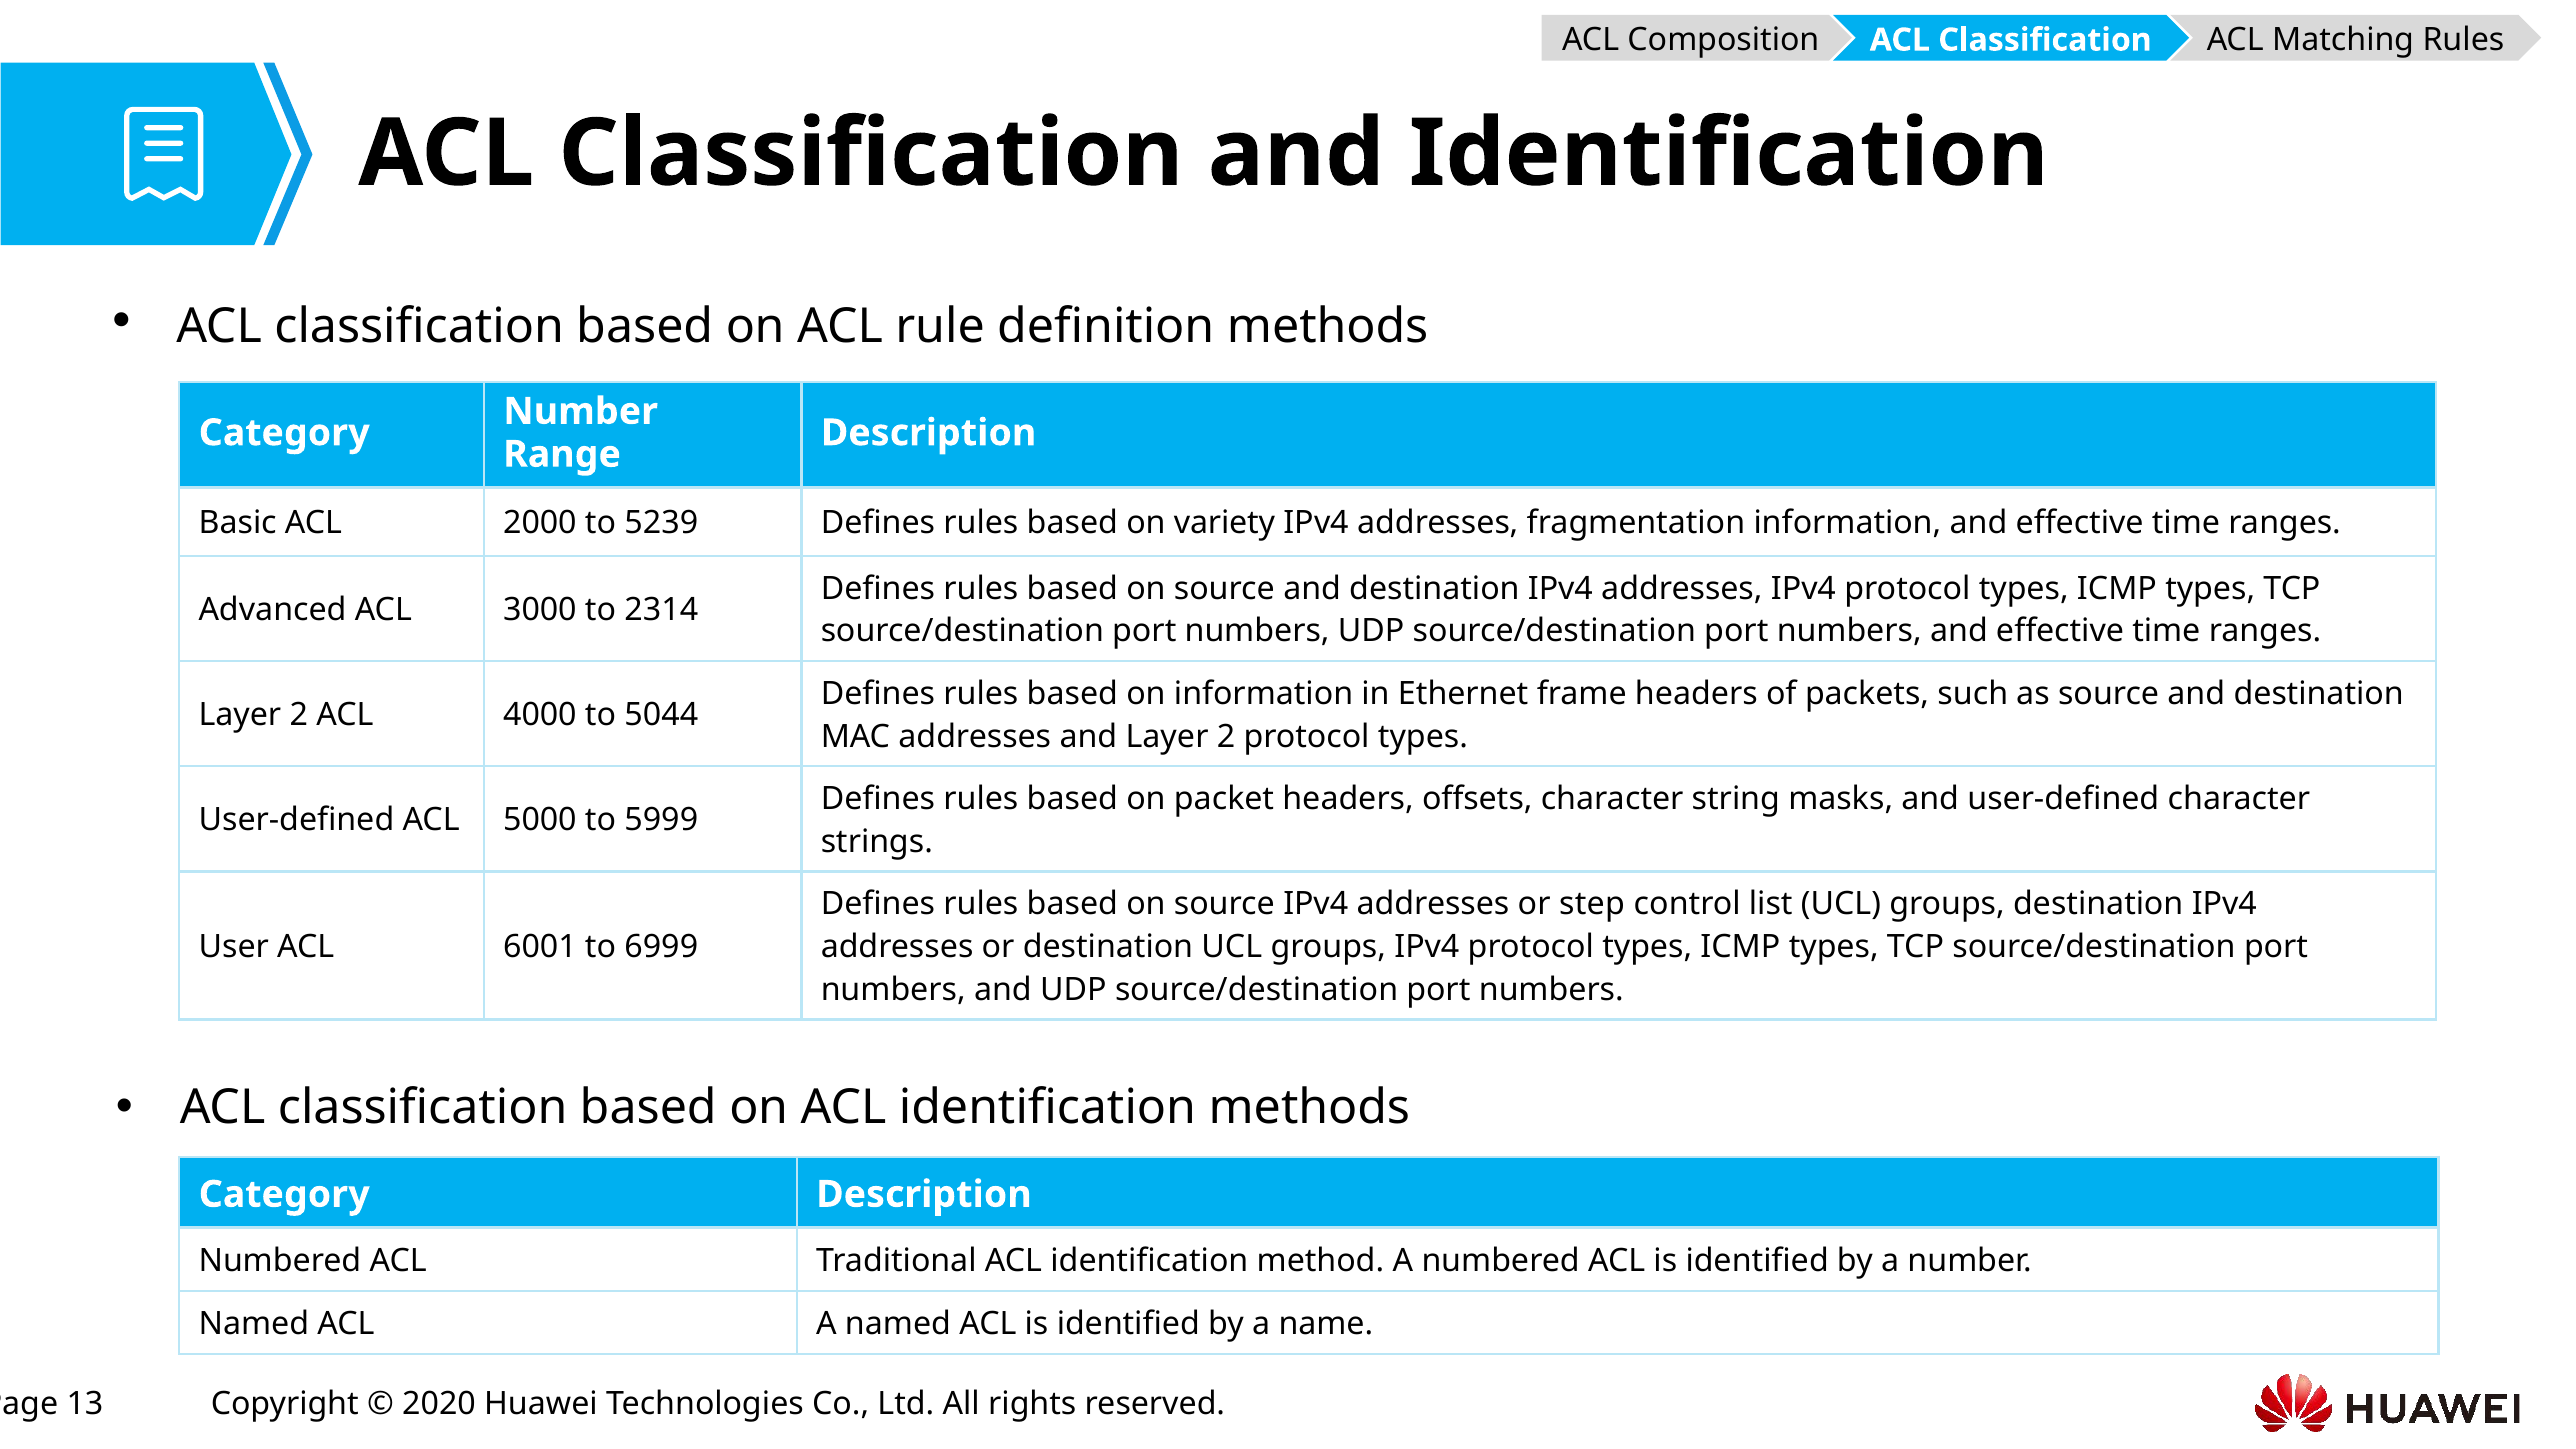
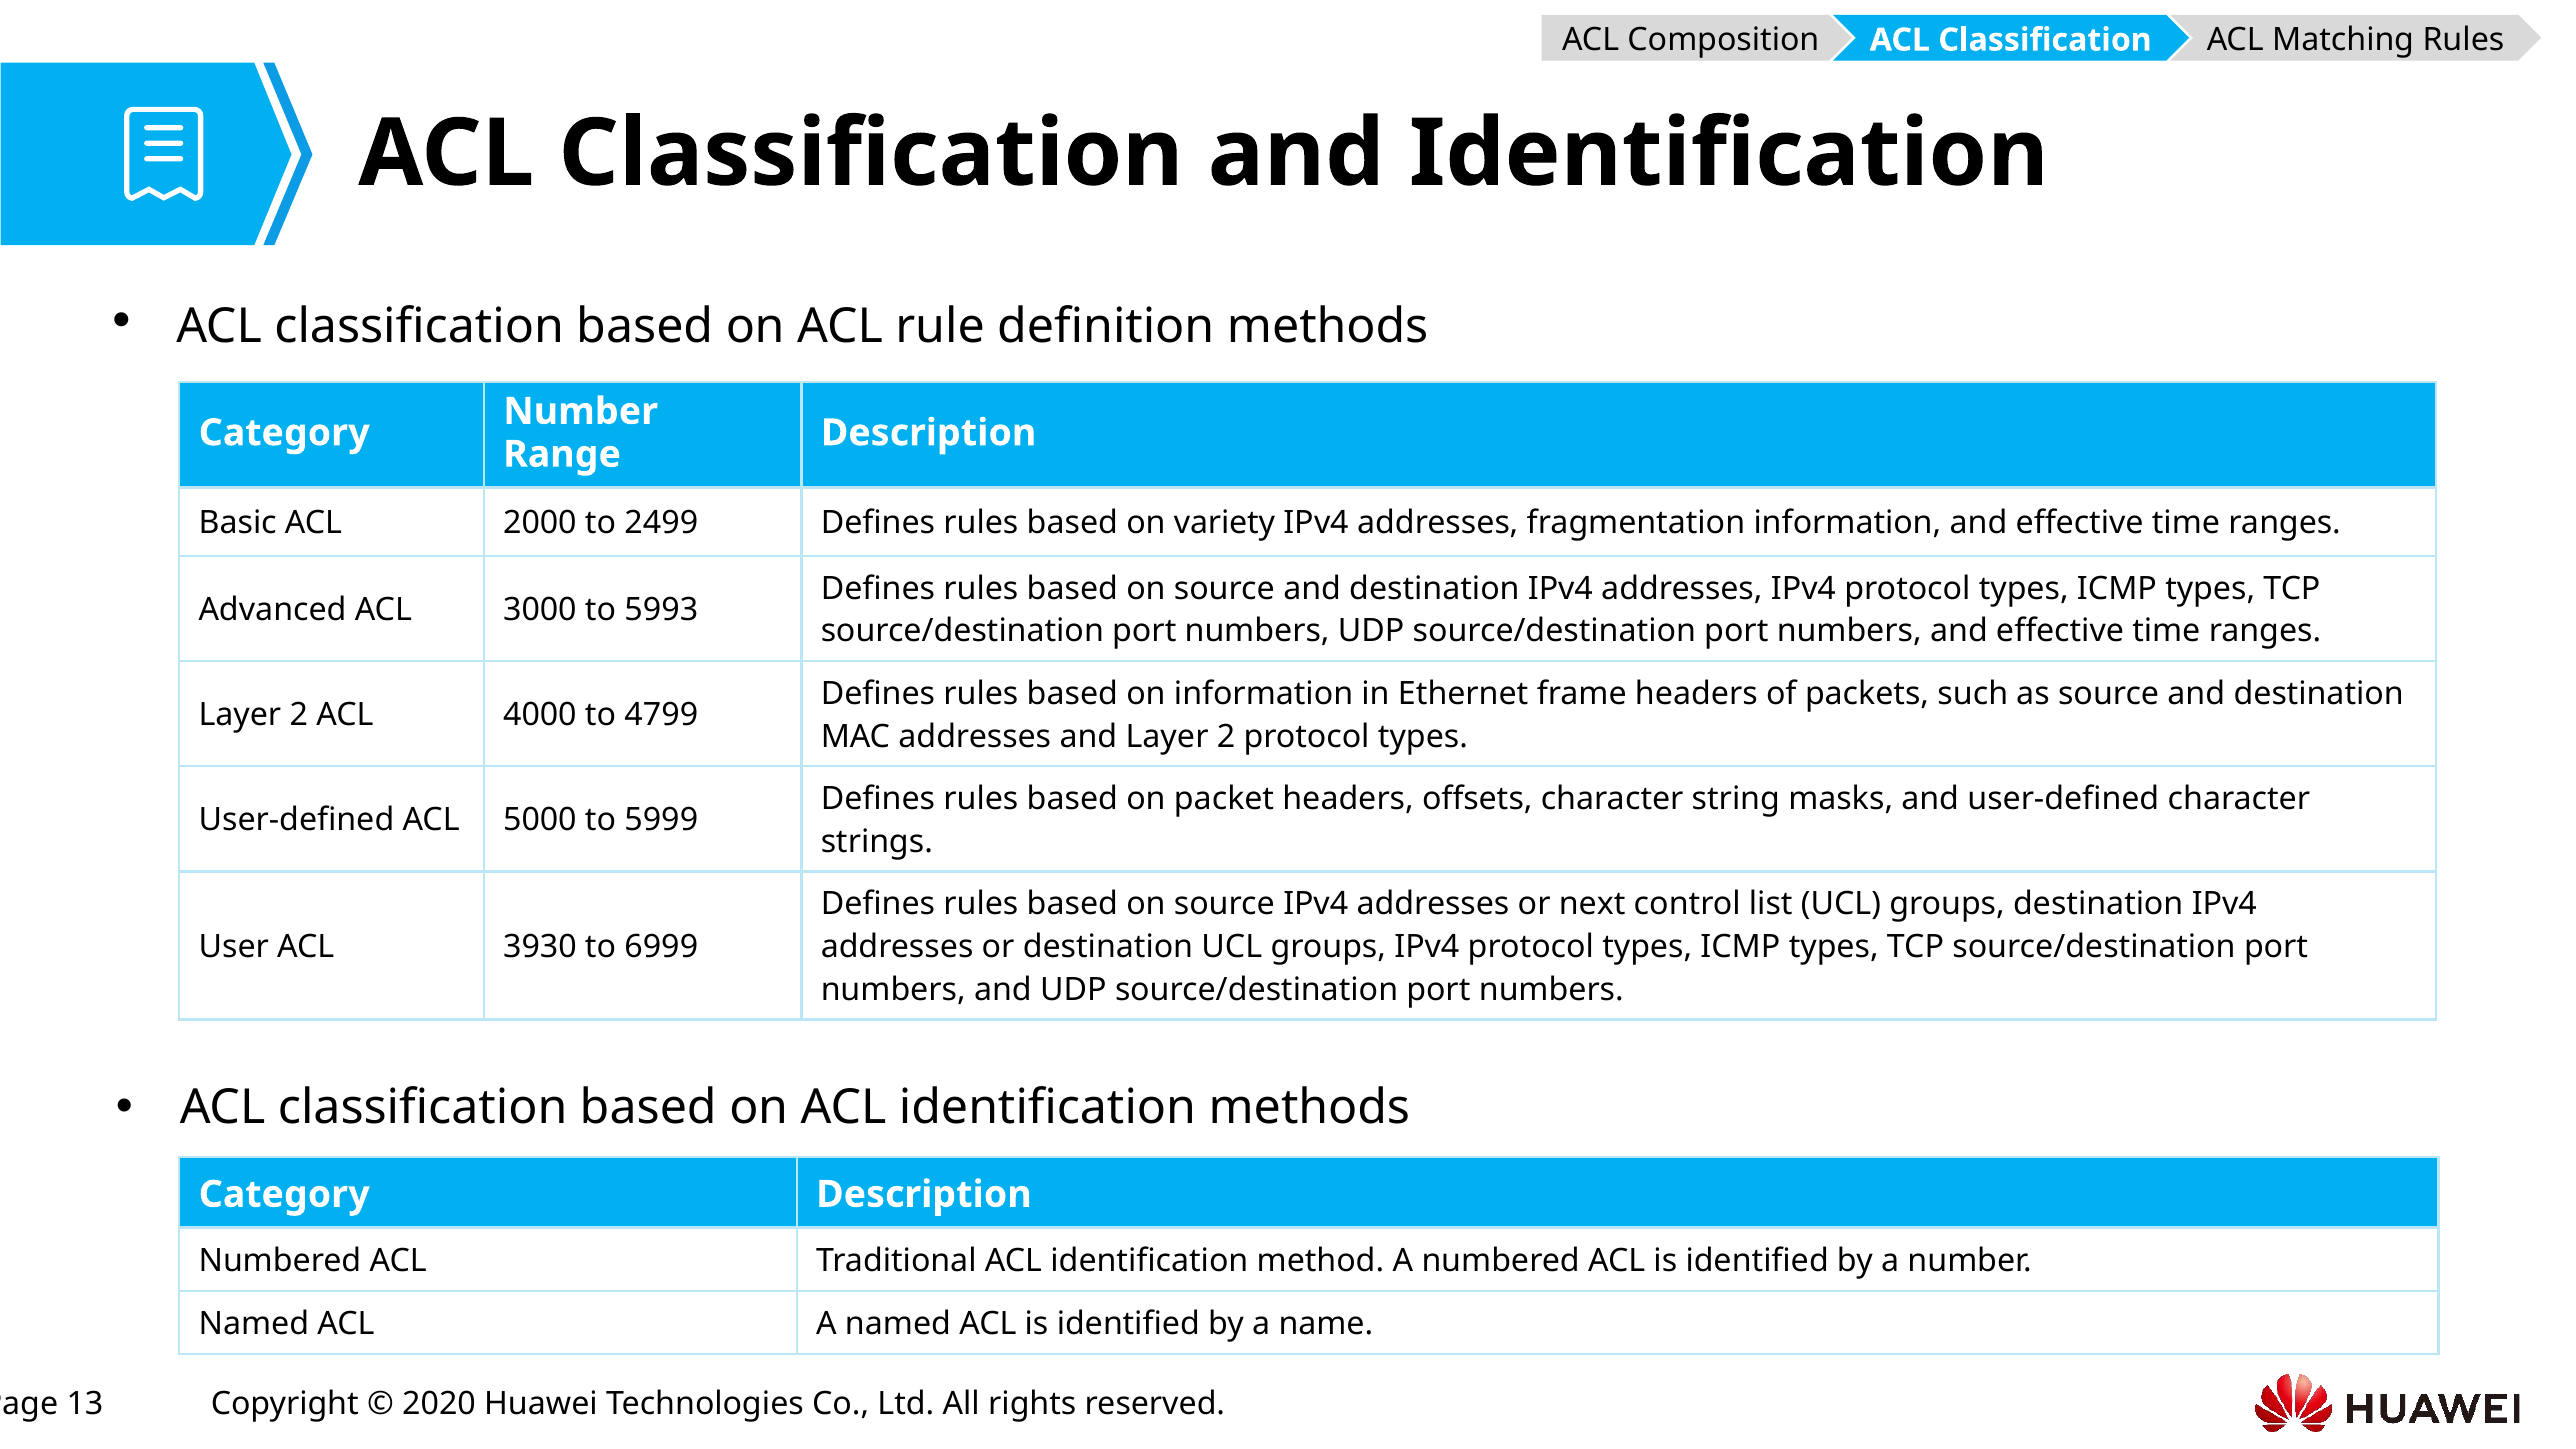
5239: 5239 -> 2499
2314: 2314 -> 5993
5044: 5044 -> 4799
step: step -> next
6001: 6001 -> 3930
